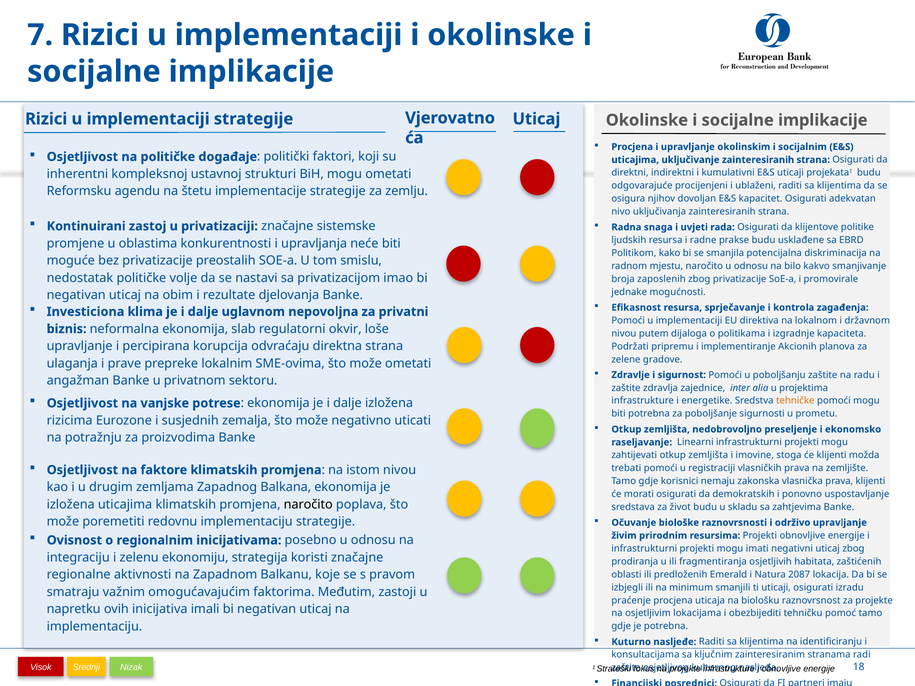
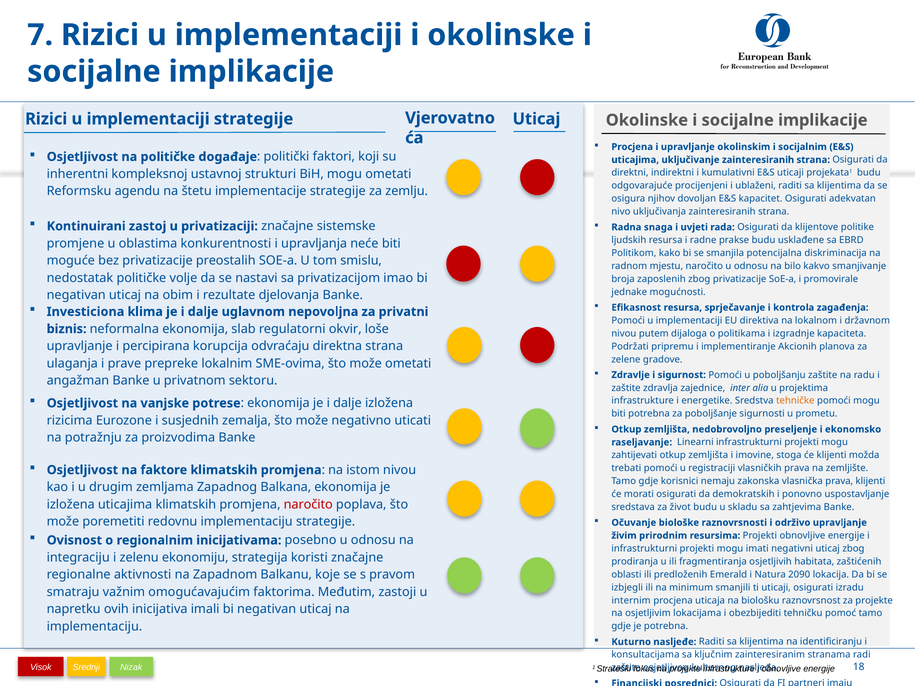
naročito at (308, 505) colour: black -> red
2087: 2087 -> 2090
praćenje: praćenje -> internim
